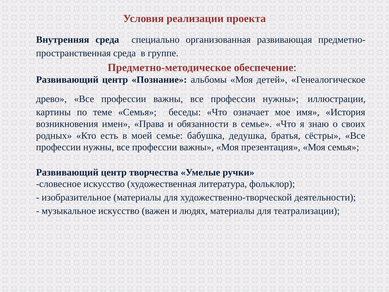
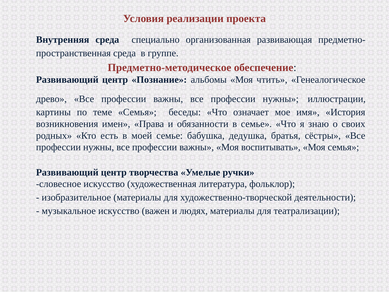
детей: детей -> чтить
презентация: презентация -> воспитывать
